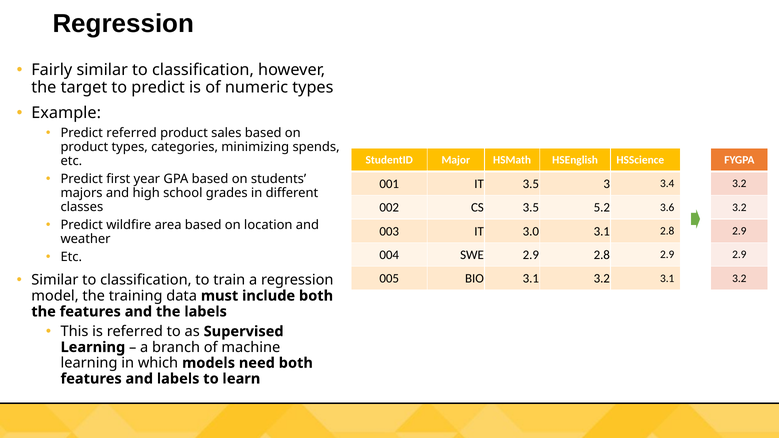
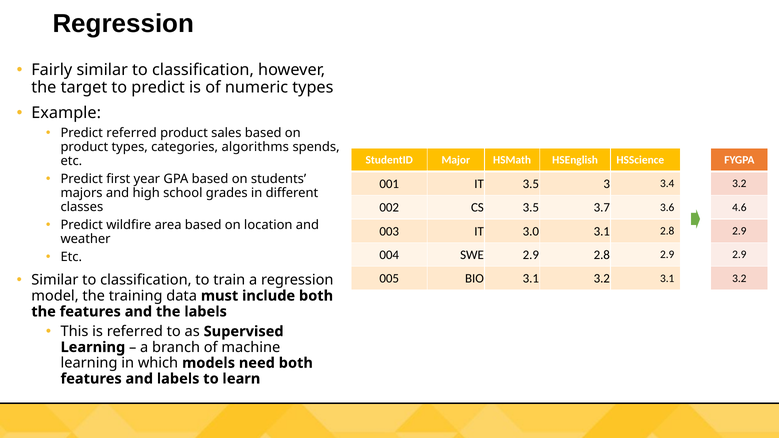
minimizing: minimizing -> algorithms
5.2: 5.2 -> 3.7
3.2 at (739, 207): 3.2 -> 4.6
